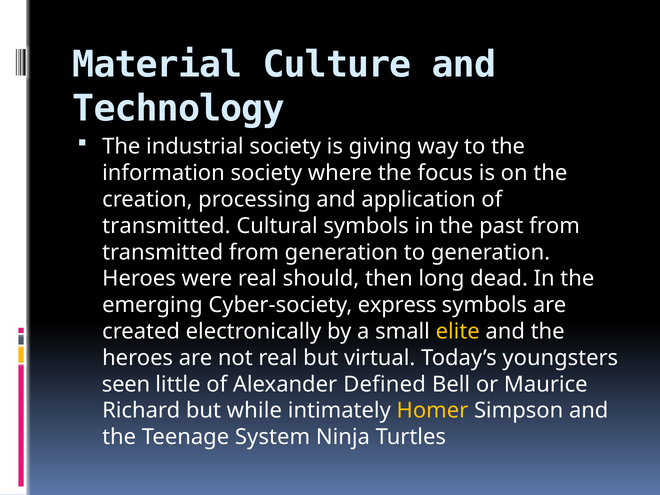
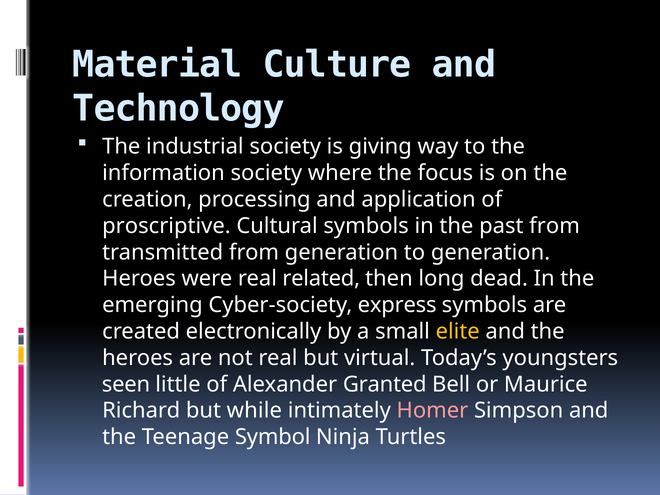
transmitted at (166, 226): transmitted -> proscriptive
should: should -> related
Defined: Defined -> Granted
Homer colour: yellow -> pink
System: System -> Symbol
